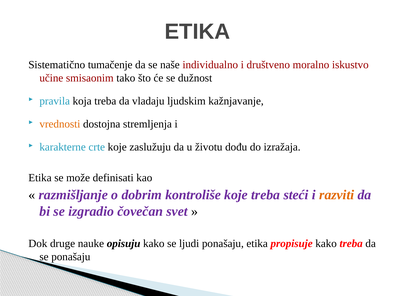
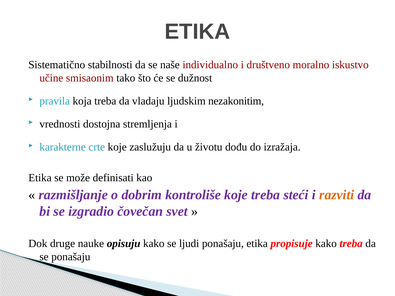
tumačenje: tumačenje -> stabilnosti
kažnjavanje: kažnjavanje -> nezakonitim
vrednosti colour: orange -> black
